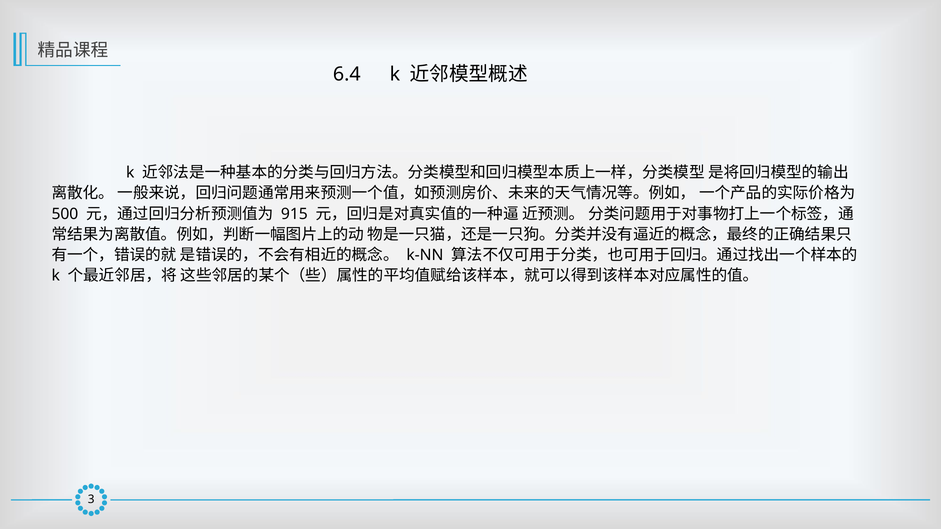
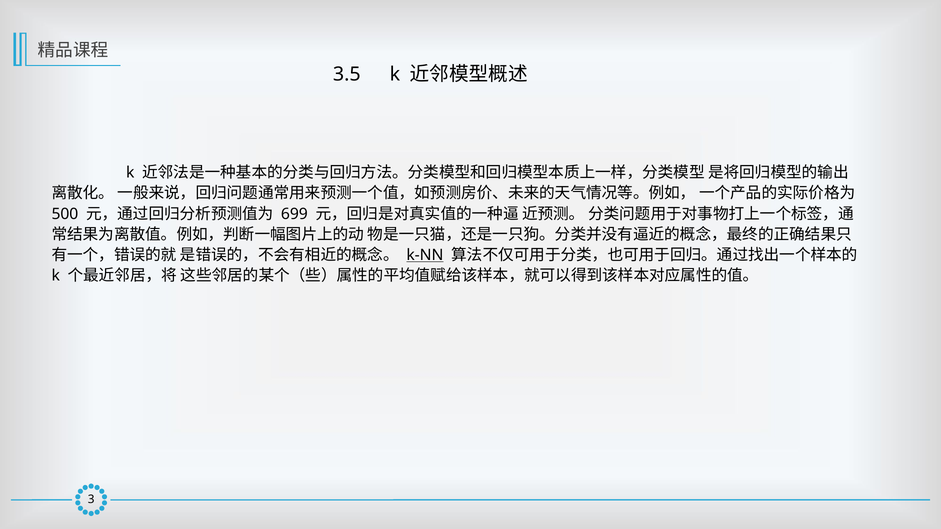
6.4: 6.4 -> 3.5
915: 915 -> 699
k-NN underline: none -> present
